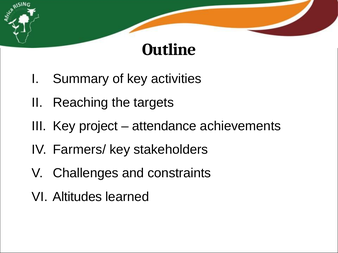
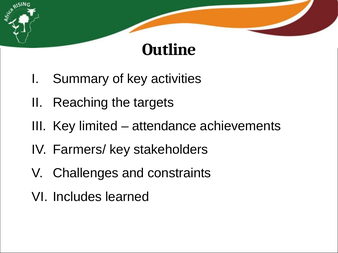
project: project -> limited
Altitudes: Altitudes -> Includes
